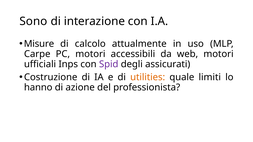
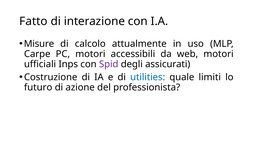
Sono: Sono -> Fatto
utilities colour: orange -> blue
hanno: hanno -> futuro
